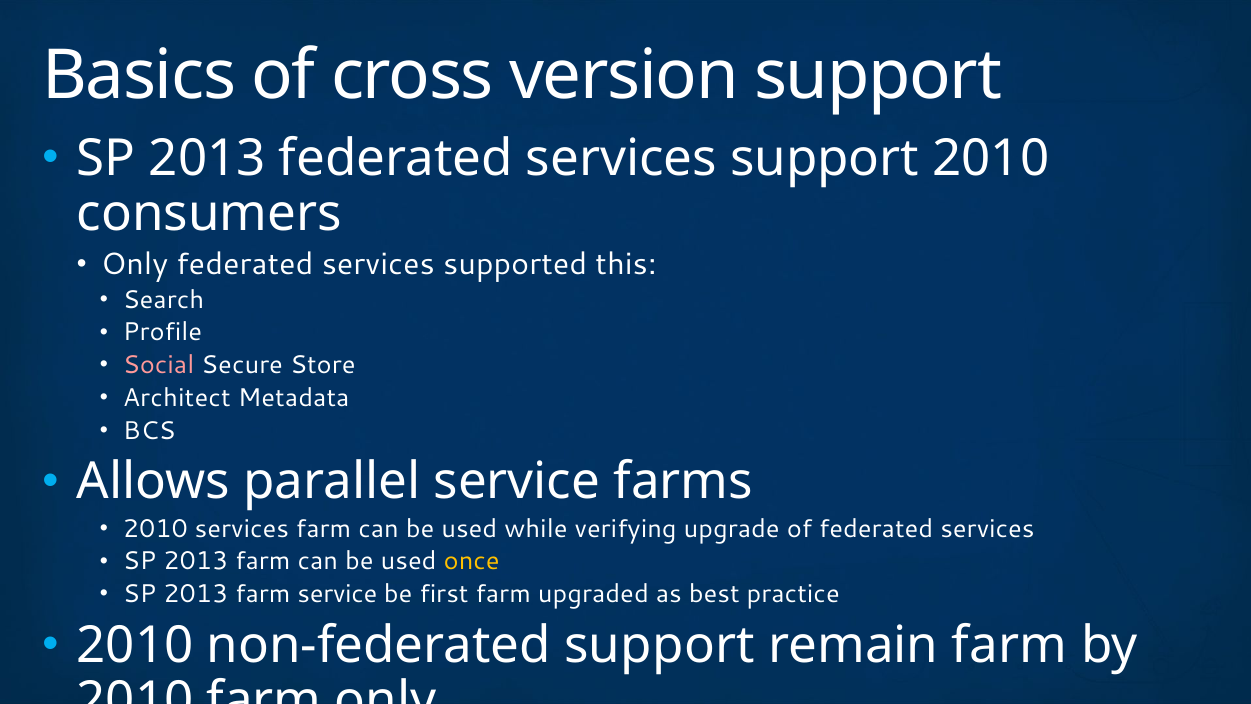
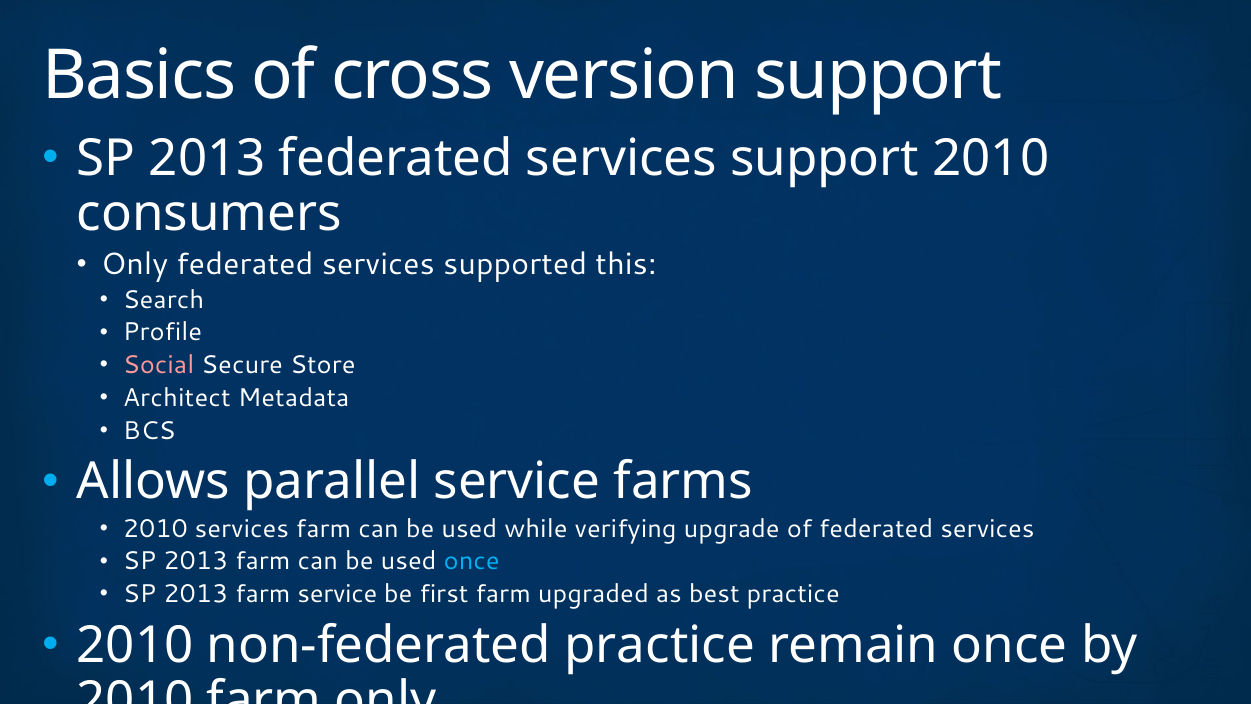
once at (472, 561) colour: yellow -> light blue
non-federated support: support -> practice
remain farm: farm -> once
